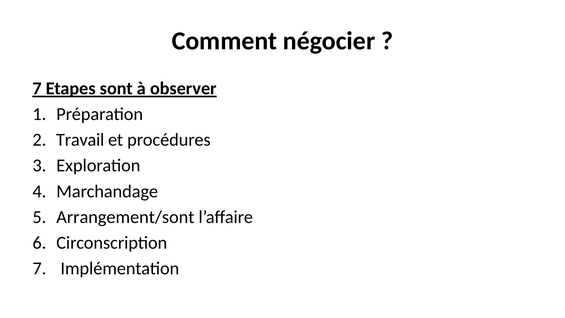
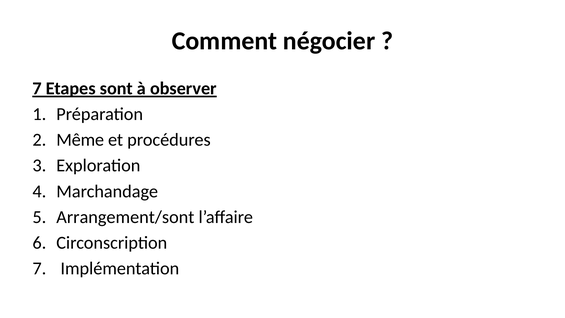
Travail: Travail -> Même
